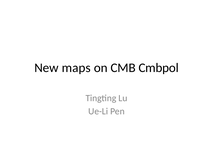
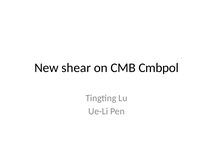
maps: maps -> shear
